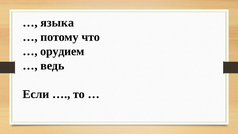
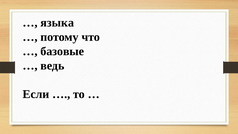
орудием: орудием -> базовые
